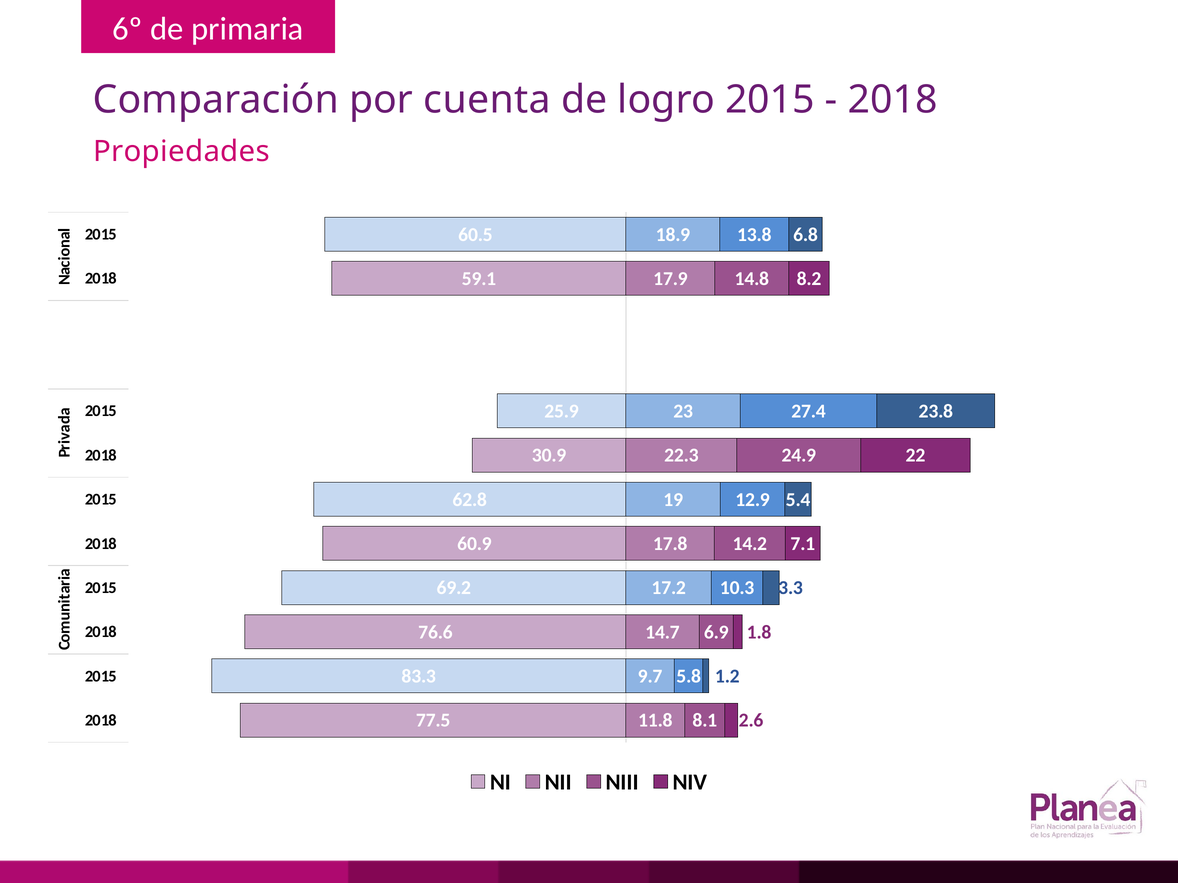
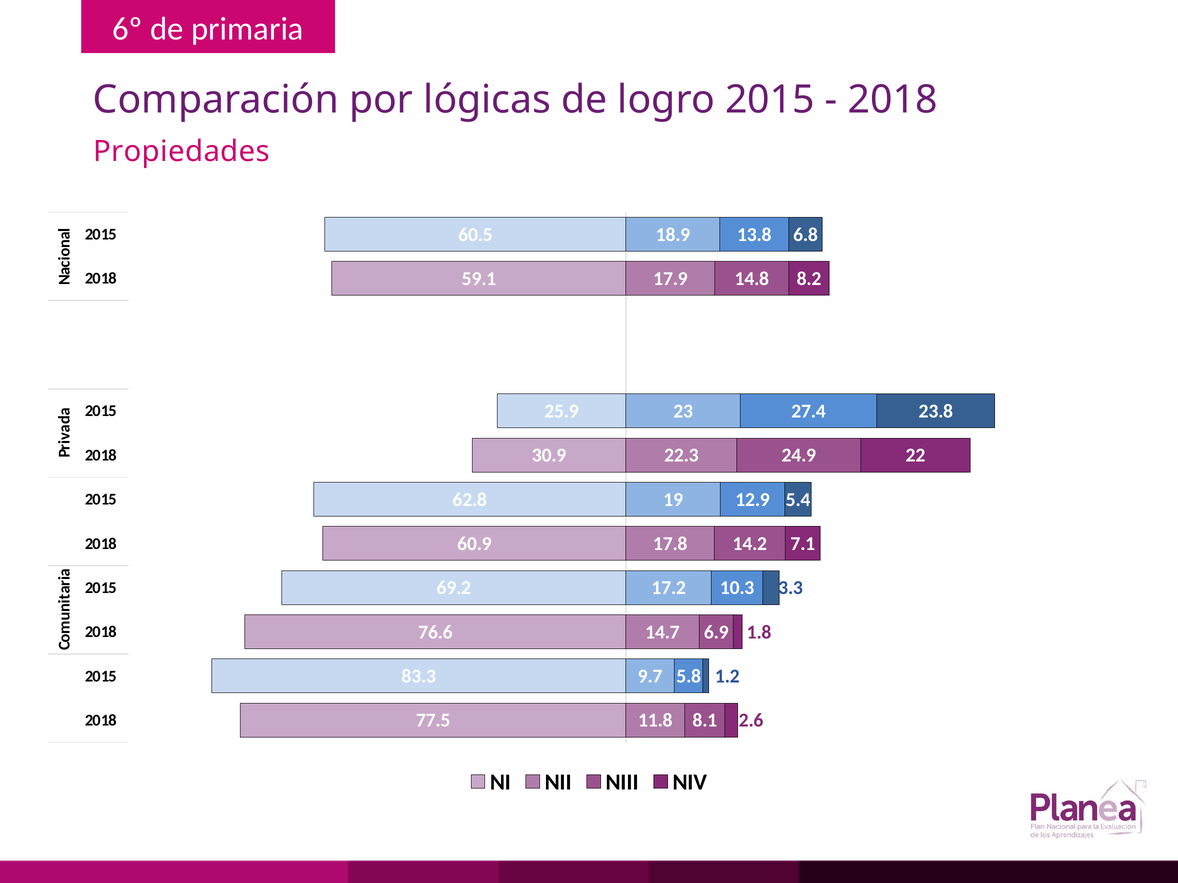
cuenta: cuenta -> lógicas
